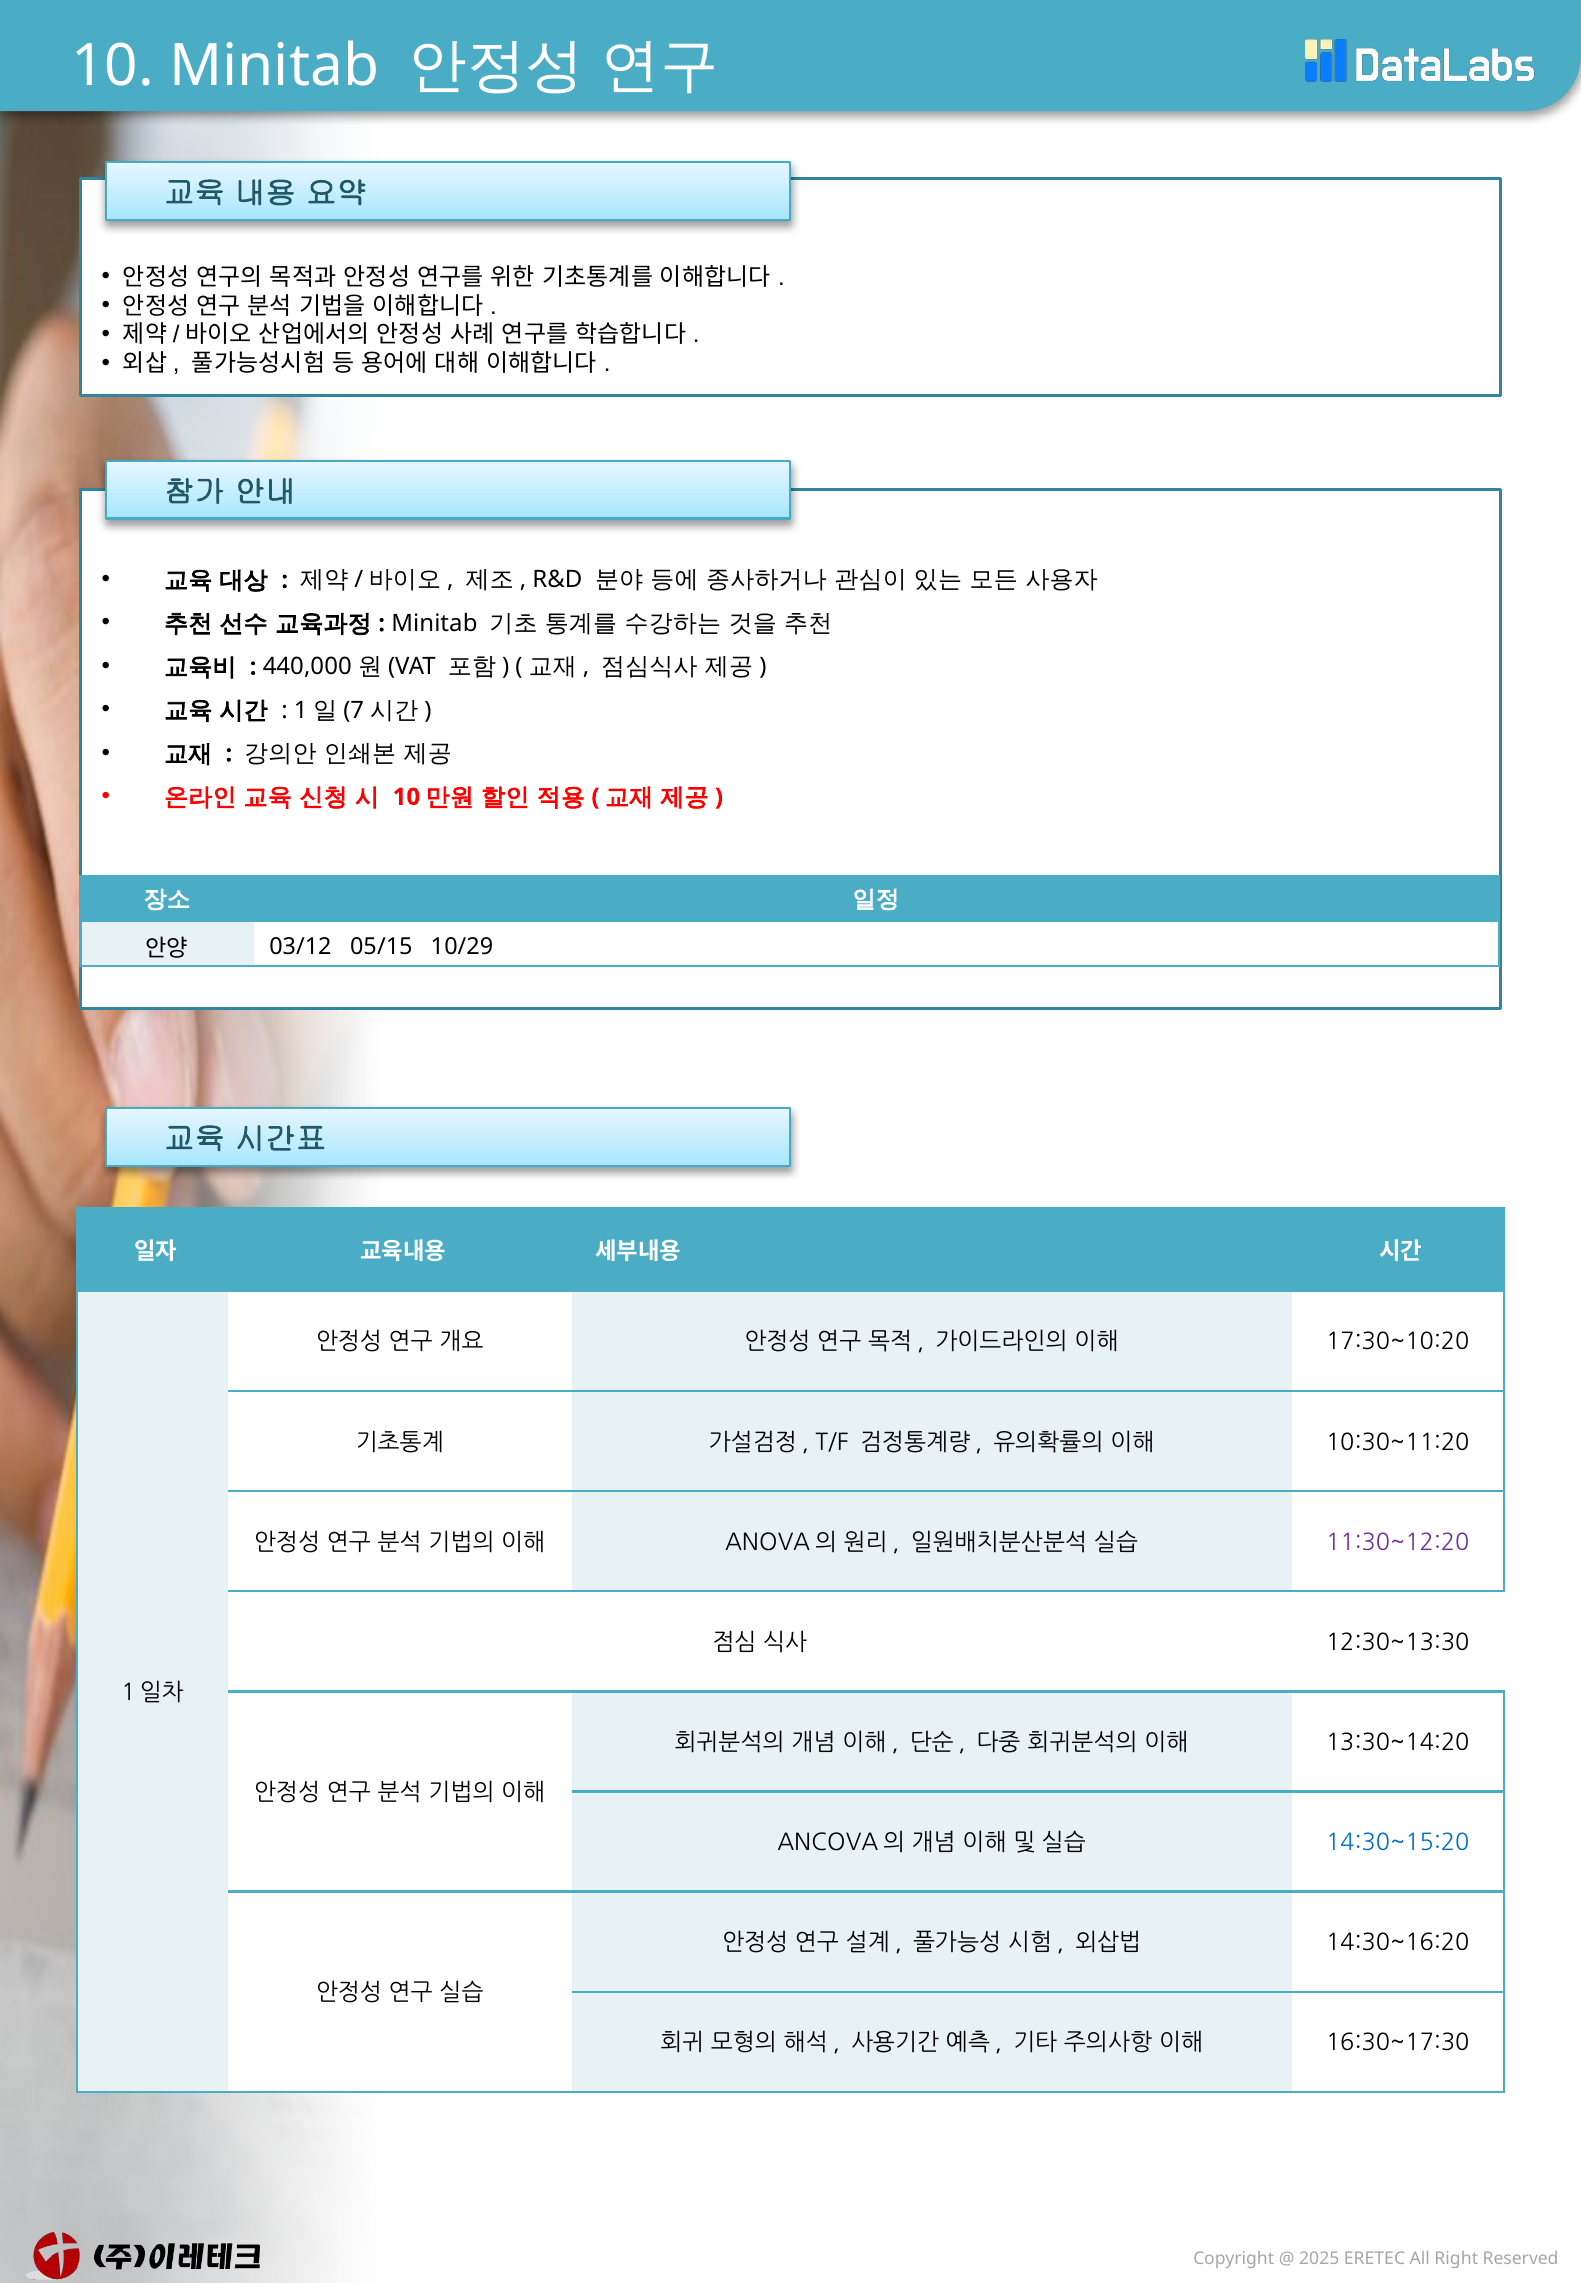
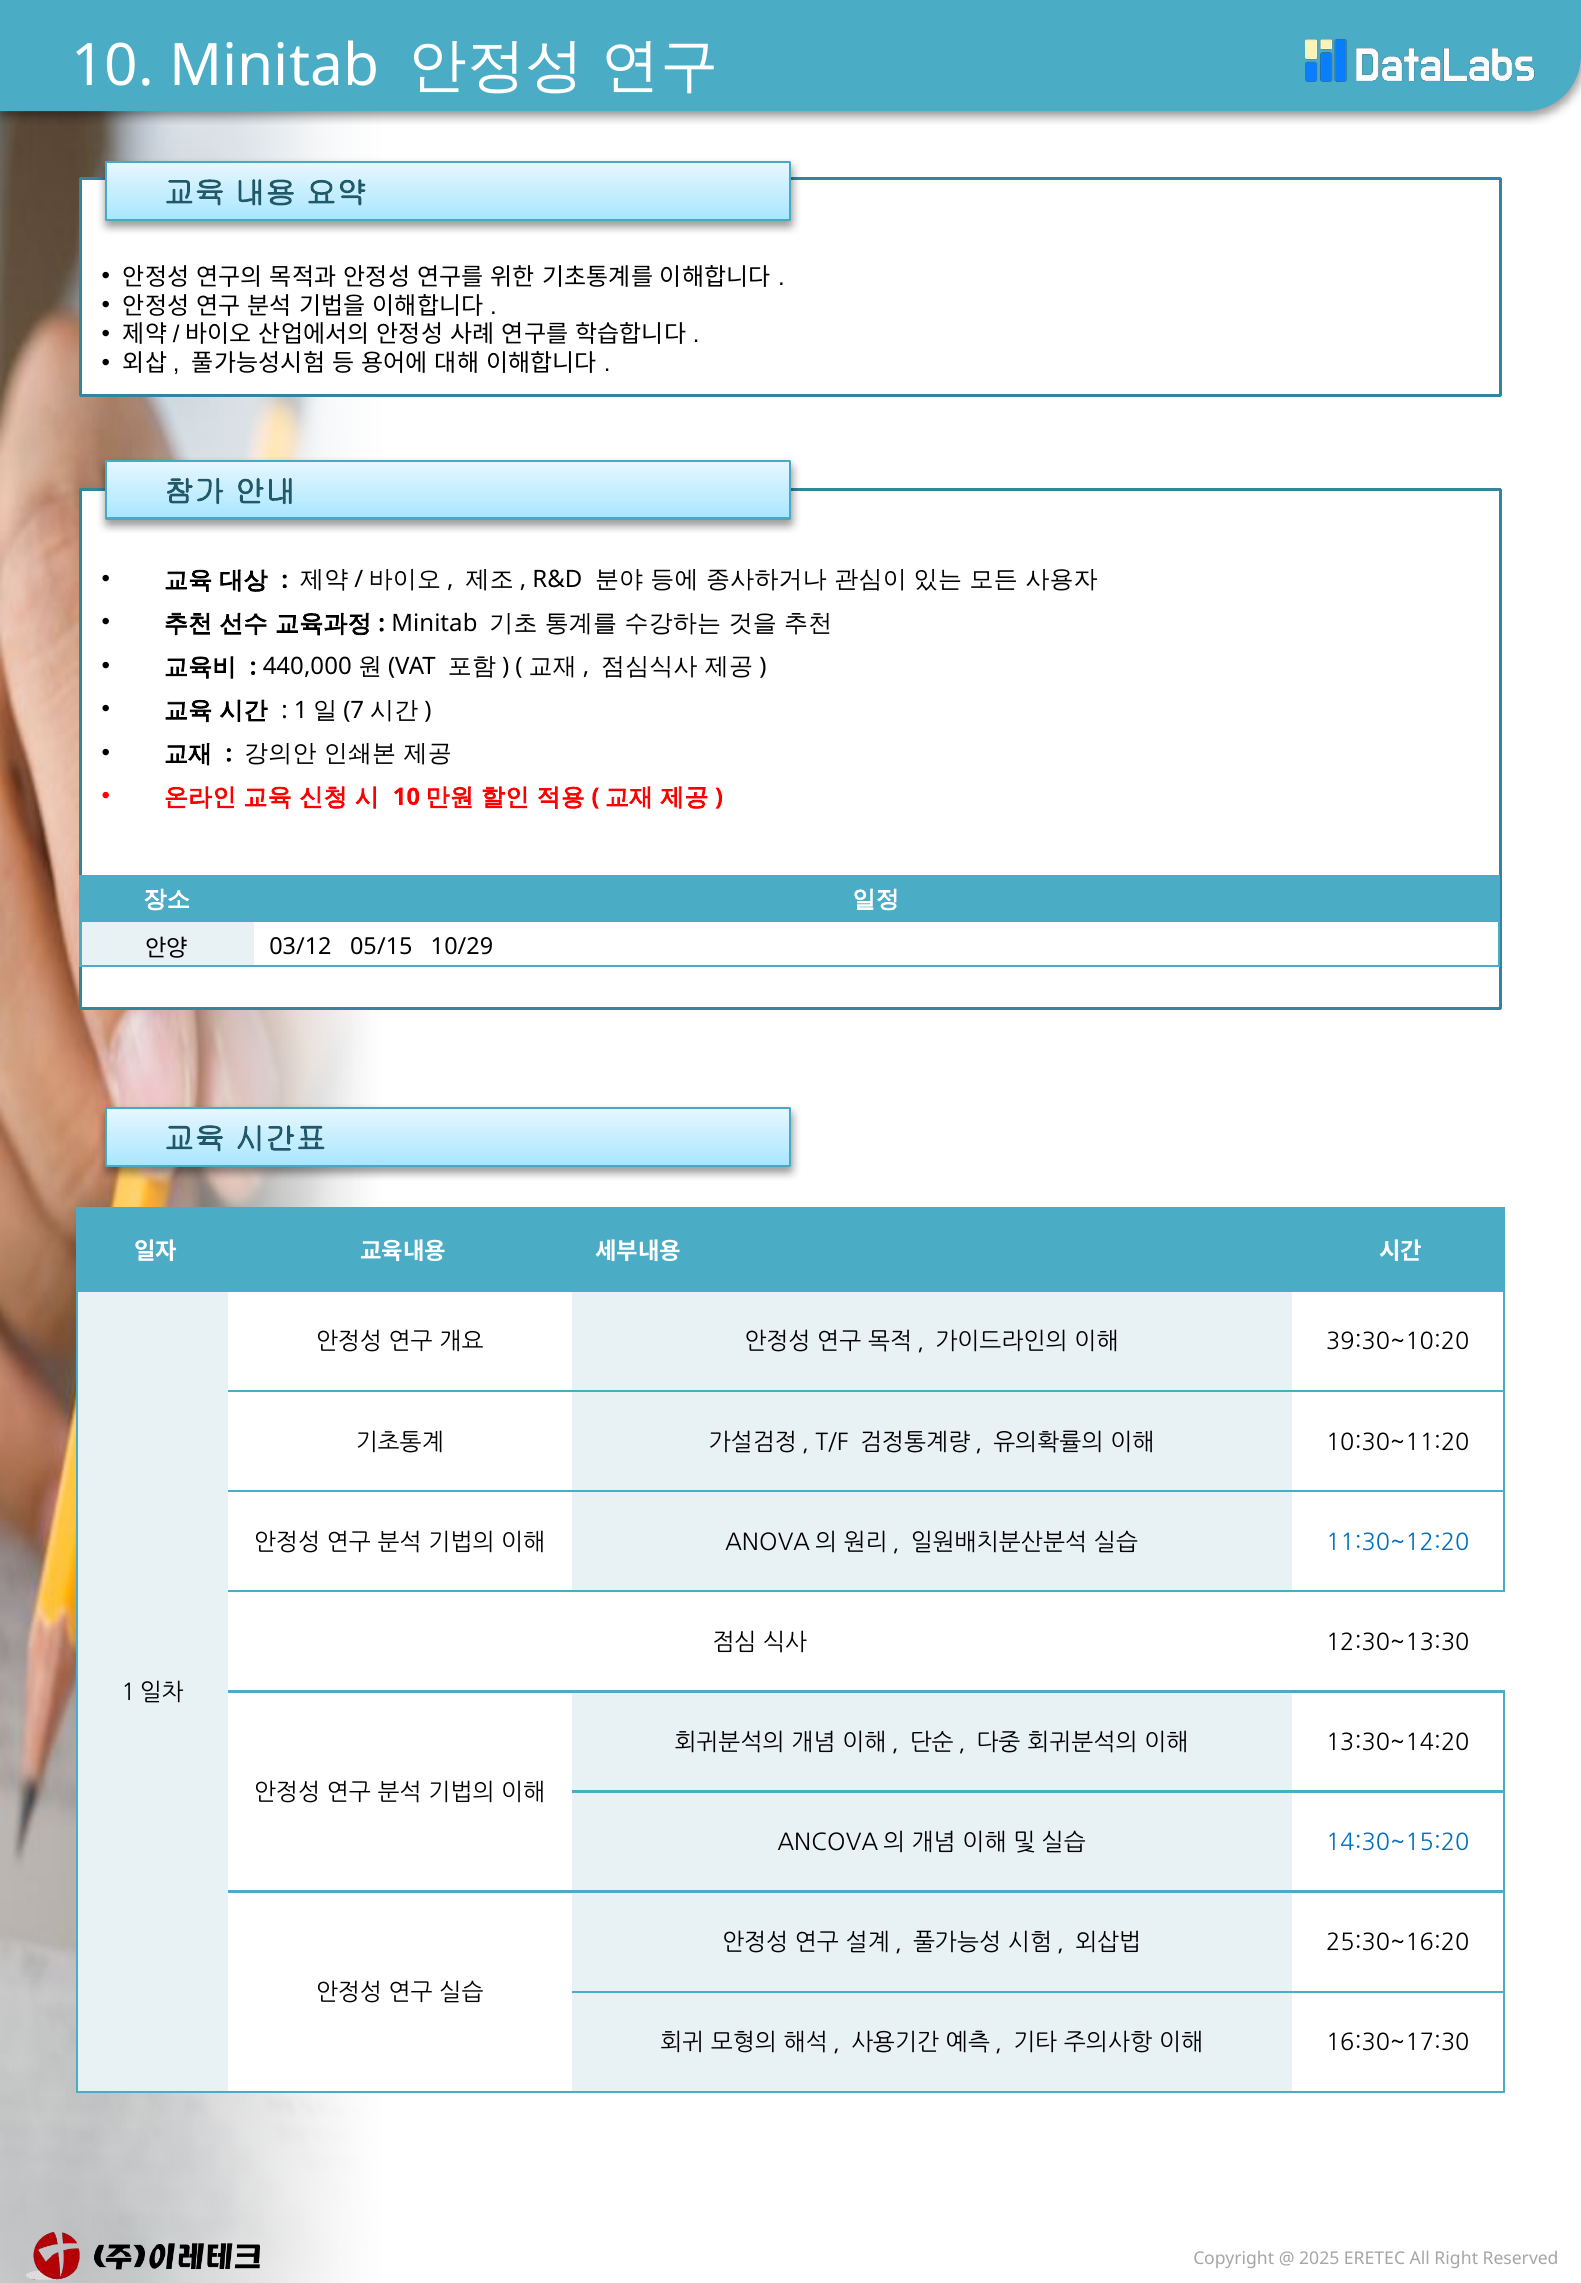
17:30~10:20: 17:30~10:20 -> 39:30~10:20
11:30~12:20 colour: purple -> blue
14:30~16:20: 14:30~16:20 -> 25:30~16:20
